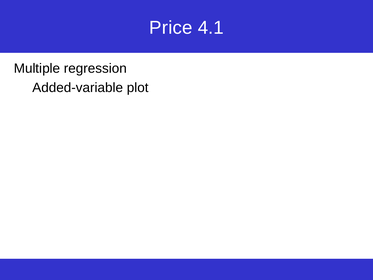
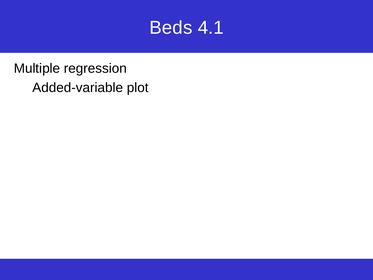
Price: Price -> Beds
